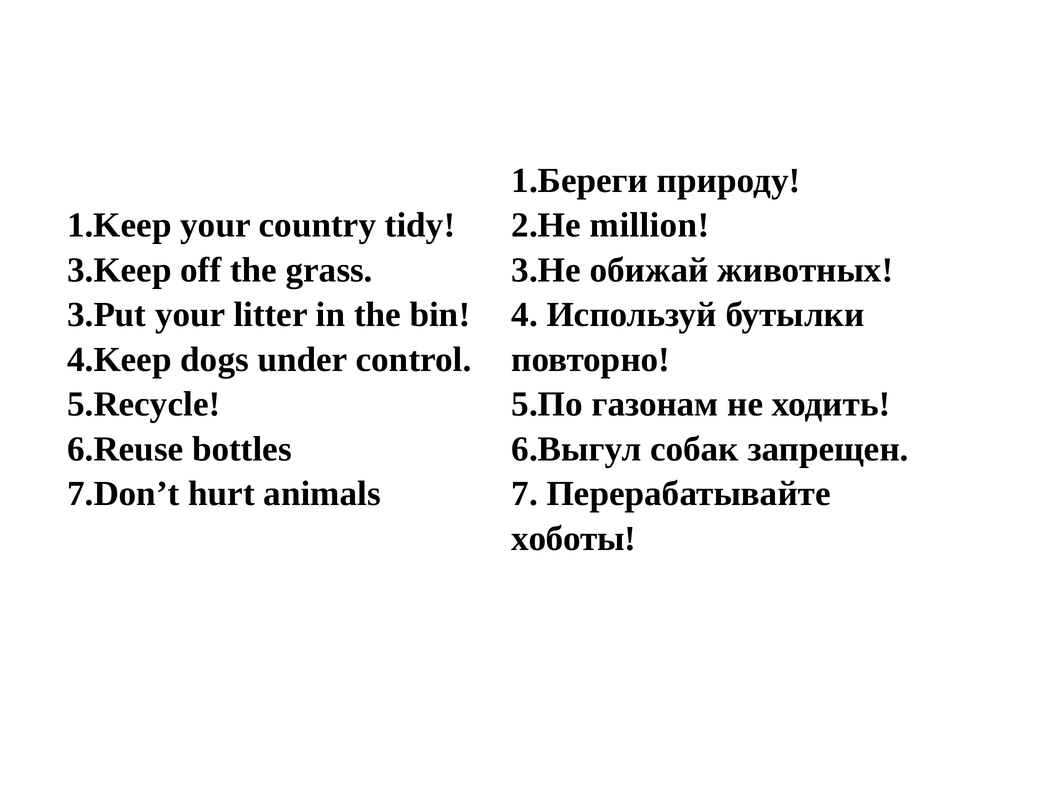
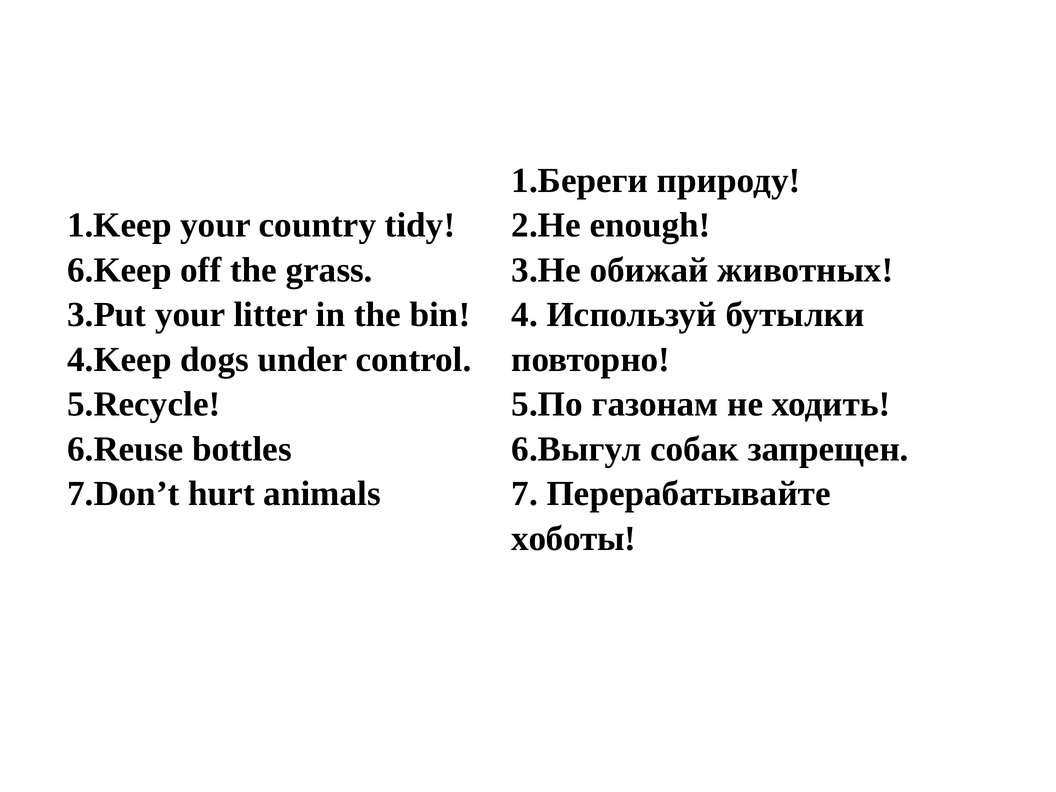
million: million -> enough
3.Keep: 3.Keep -> 6.Keep
